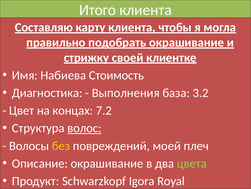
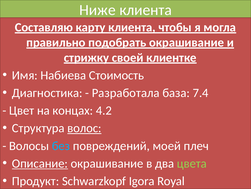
Итого: Итого -> Ниже
Выполнения: Выполнения -> Разработала
3.2: 3.2 -> 7.4
7.2: 7.2 -> 4.2
без colour: yellow -> light blue
Описание underline: none -> present
